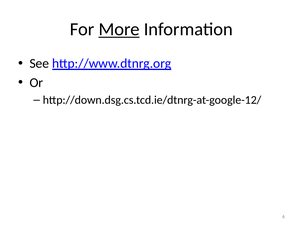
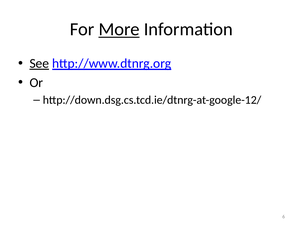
See underline: none -> present
